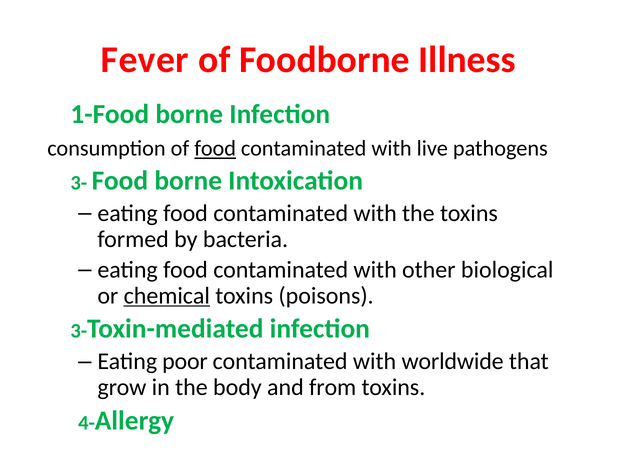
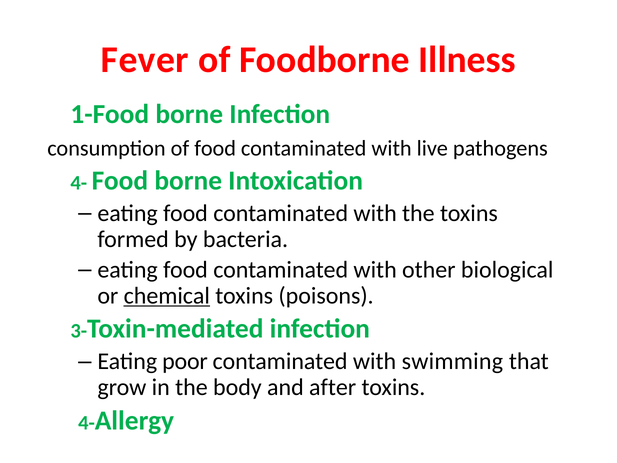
food at (215, 149) underline: present -> none
3- at (79, 183): 3- -> 4-
worldwide: worldwide -> swimming
from: from -> after
